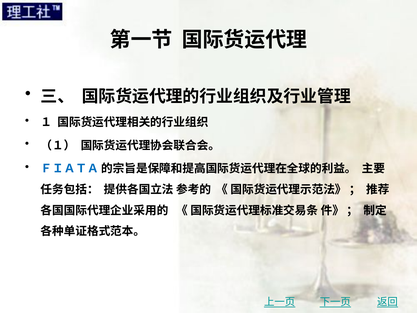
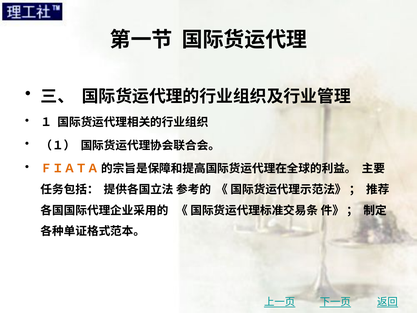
ＦＩＡＴＡ colour: blue -> orange
